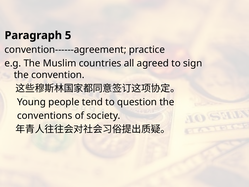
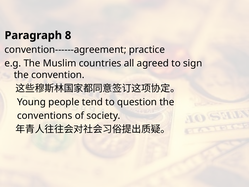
5: 5 -> 8
